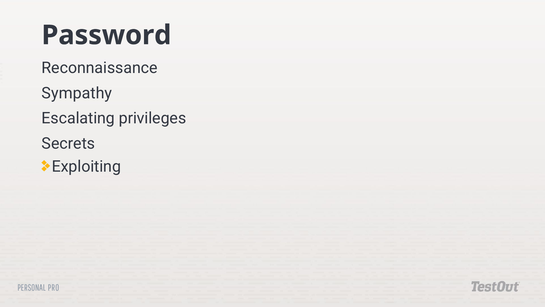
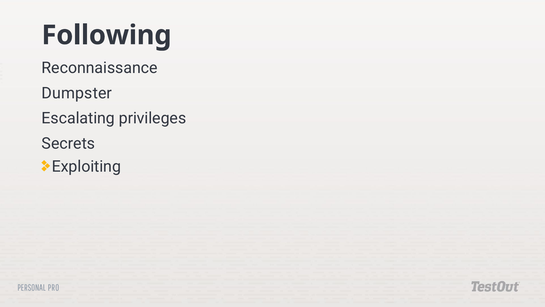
Password: Password -> Following
Sympathy: Sympathy -> Dumpster
